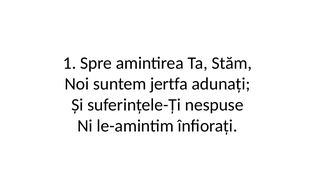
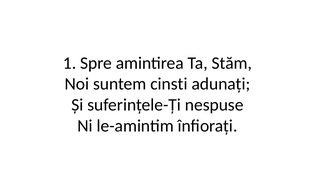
jertfa: jertfa -> cinsti
